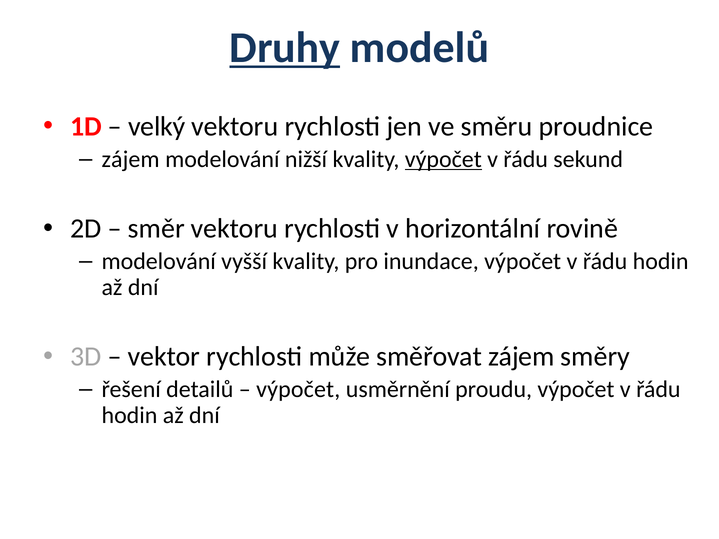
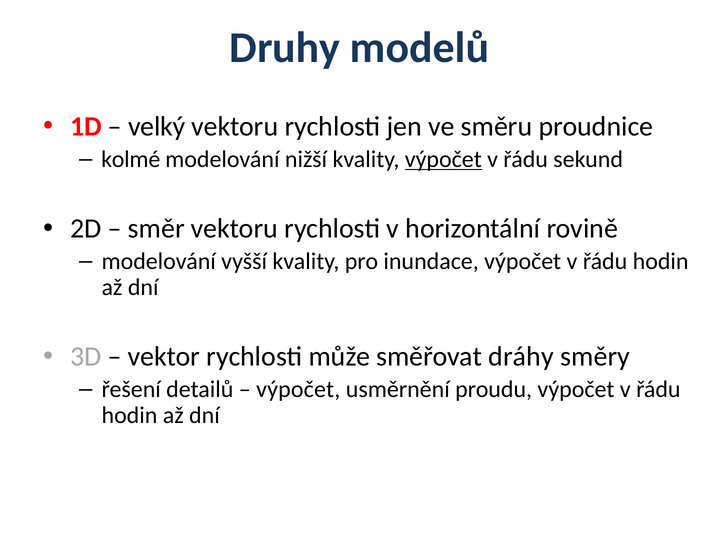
Druhy underline: present -> none
zájem at (131, 159): zájem -> kolmé
směřovat zájem: zájem -> dráhy
